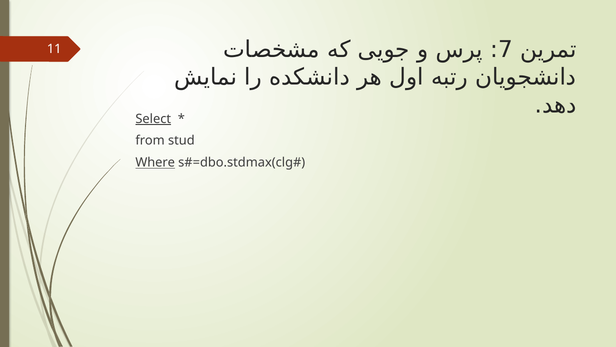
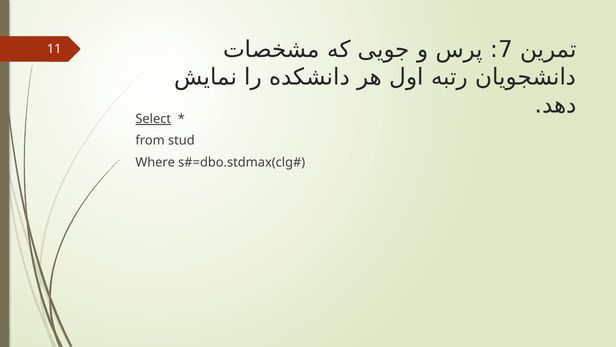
Where underline: present -> none
